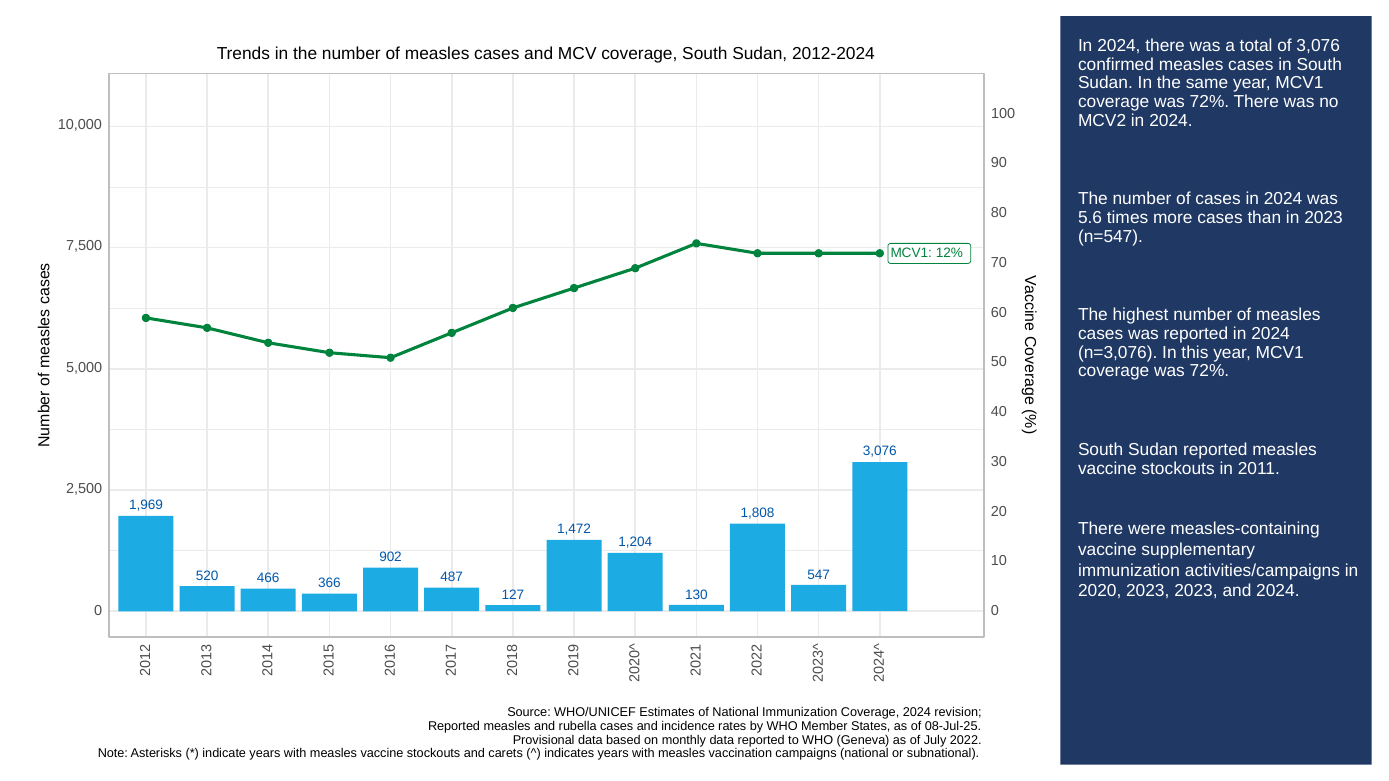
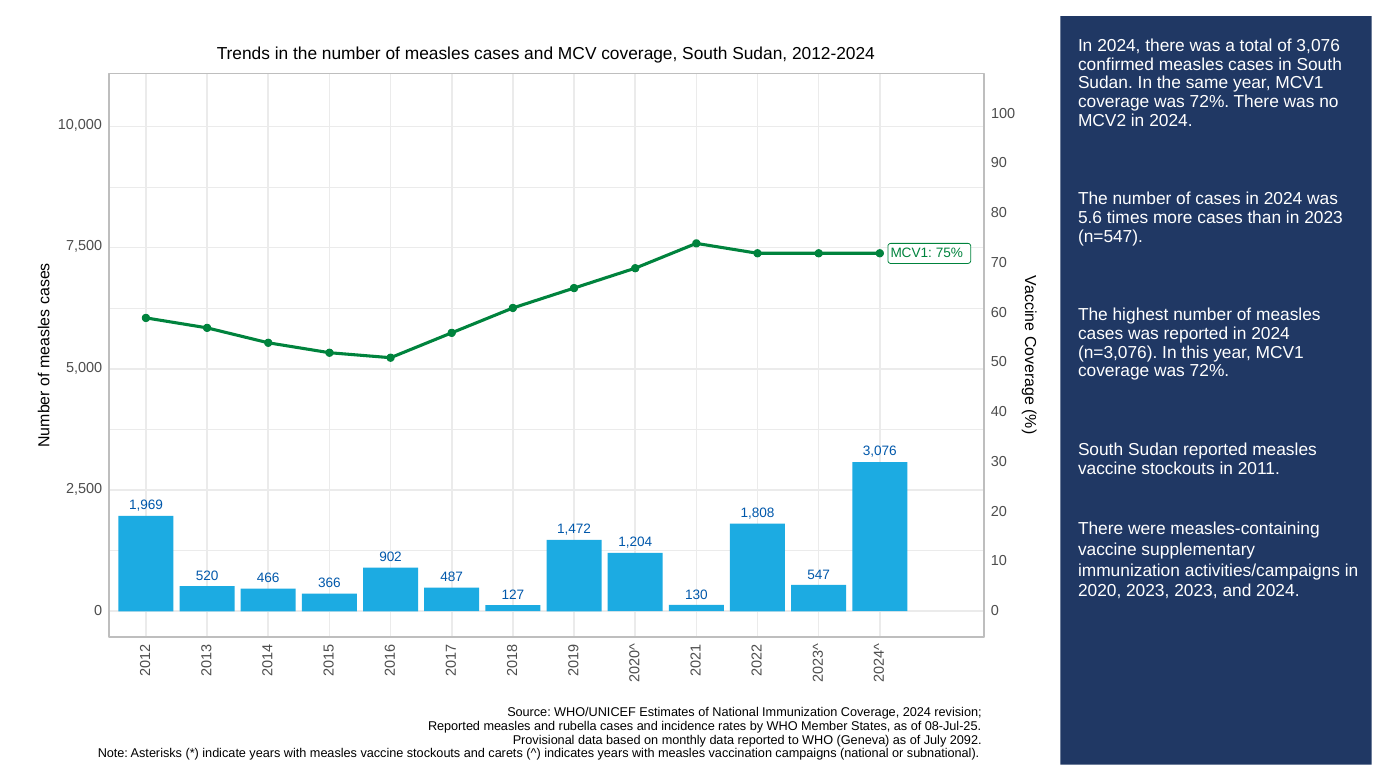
12%: 12% -> 75%
2022: 2022 -> 2092
